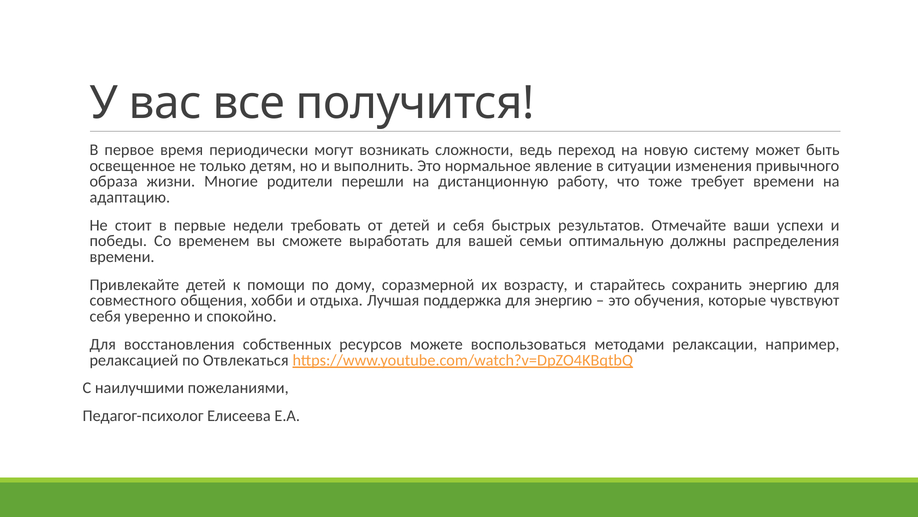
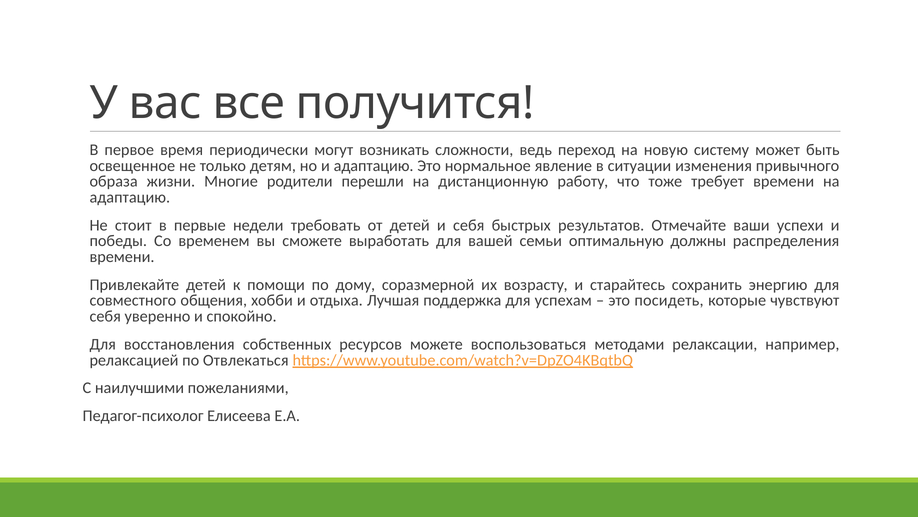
и выполнить: выполнить -> адаптацию
для энергию: энергию -> успехам
обучения: обучения -> посидеть
